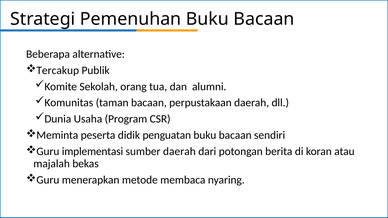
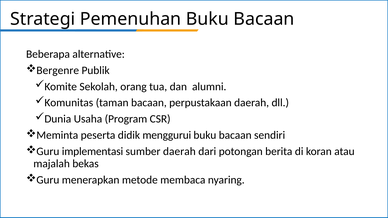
Tercakup: Tercakup -> Bergenre
penguatan: penguatan -> menggurui
